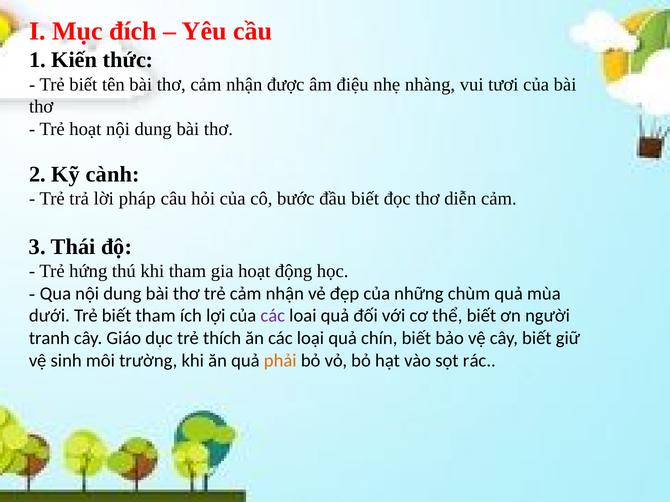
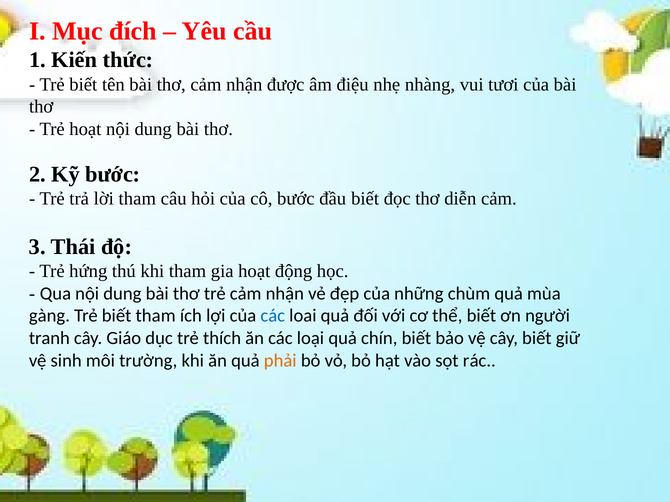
Kỹ cành: cành -> bước
lời pháp: pháp -> tham
dưới: dưới -> gàng
các at (273, 316) colour: purple -> blue
